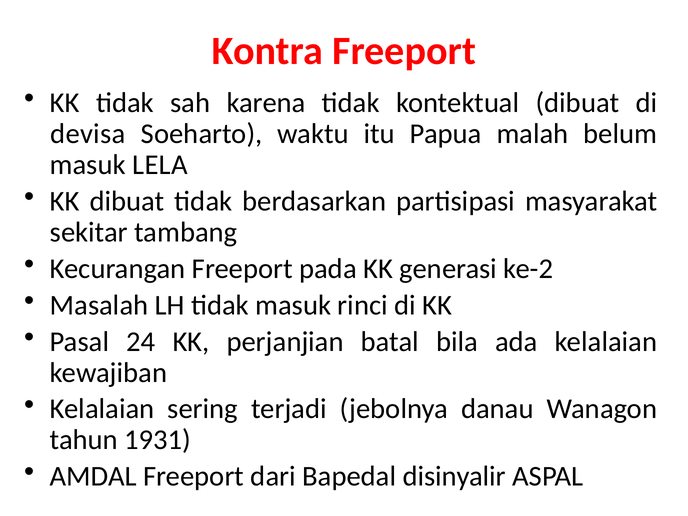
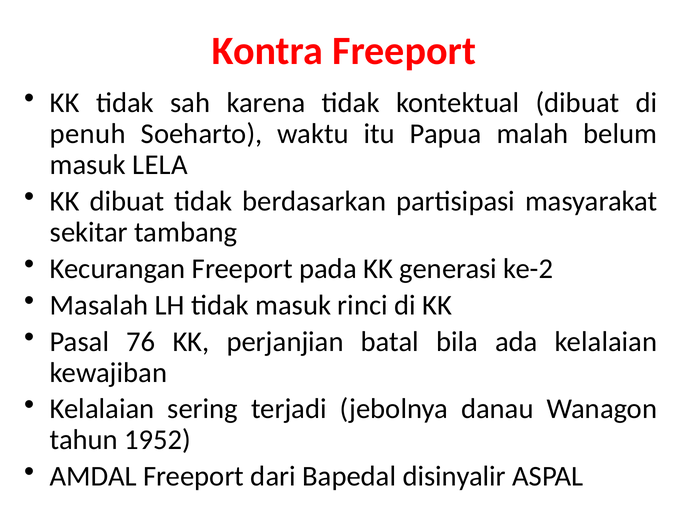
devisa: devisa -> penuh
24: 24 -> 76
1931: 1931 -> 1952
